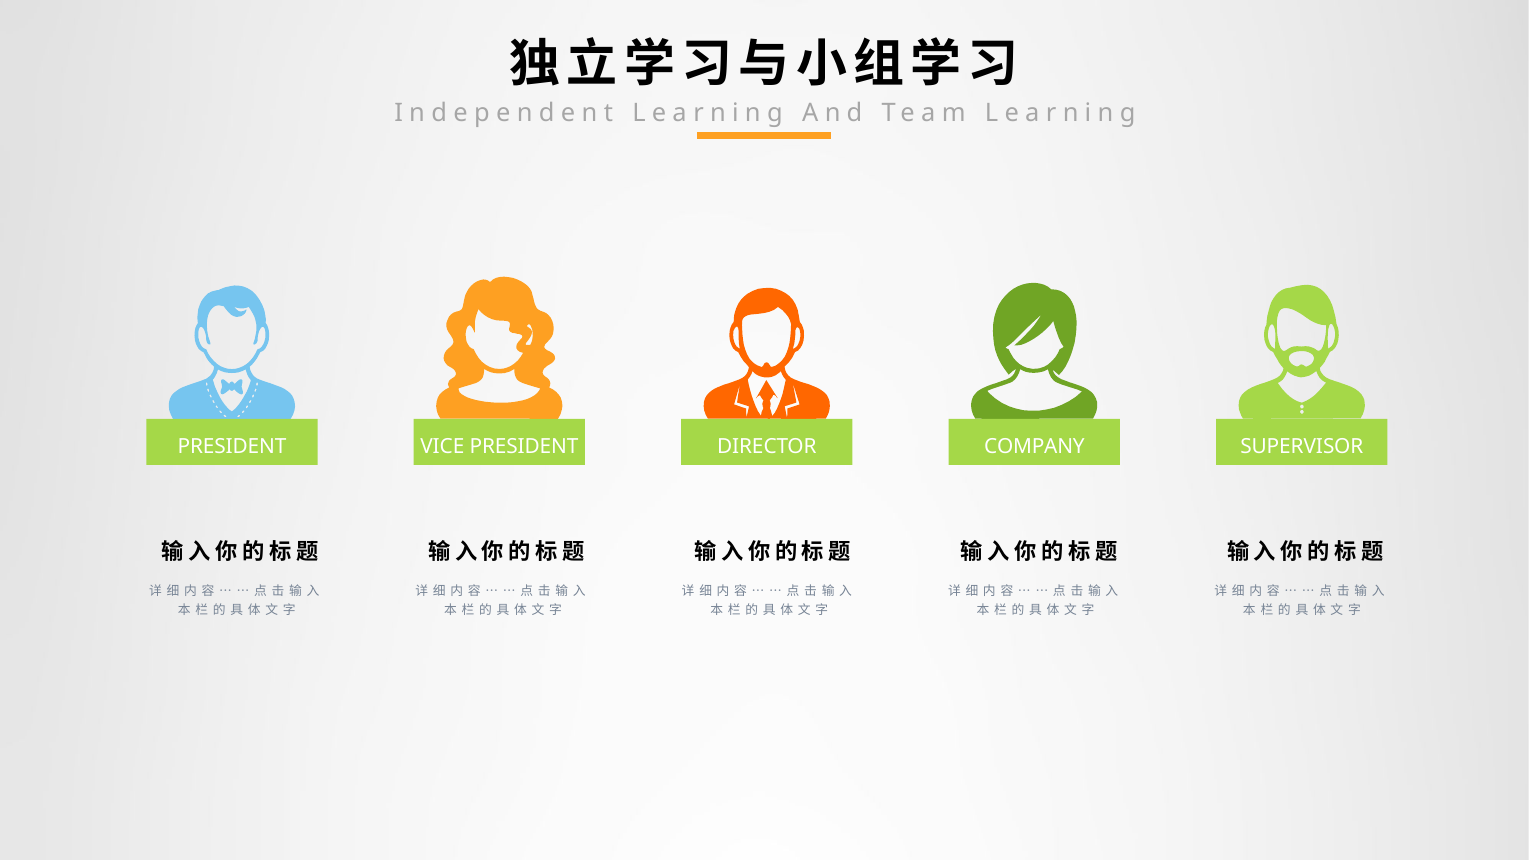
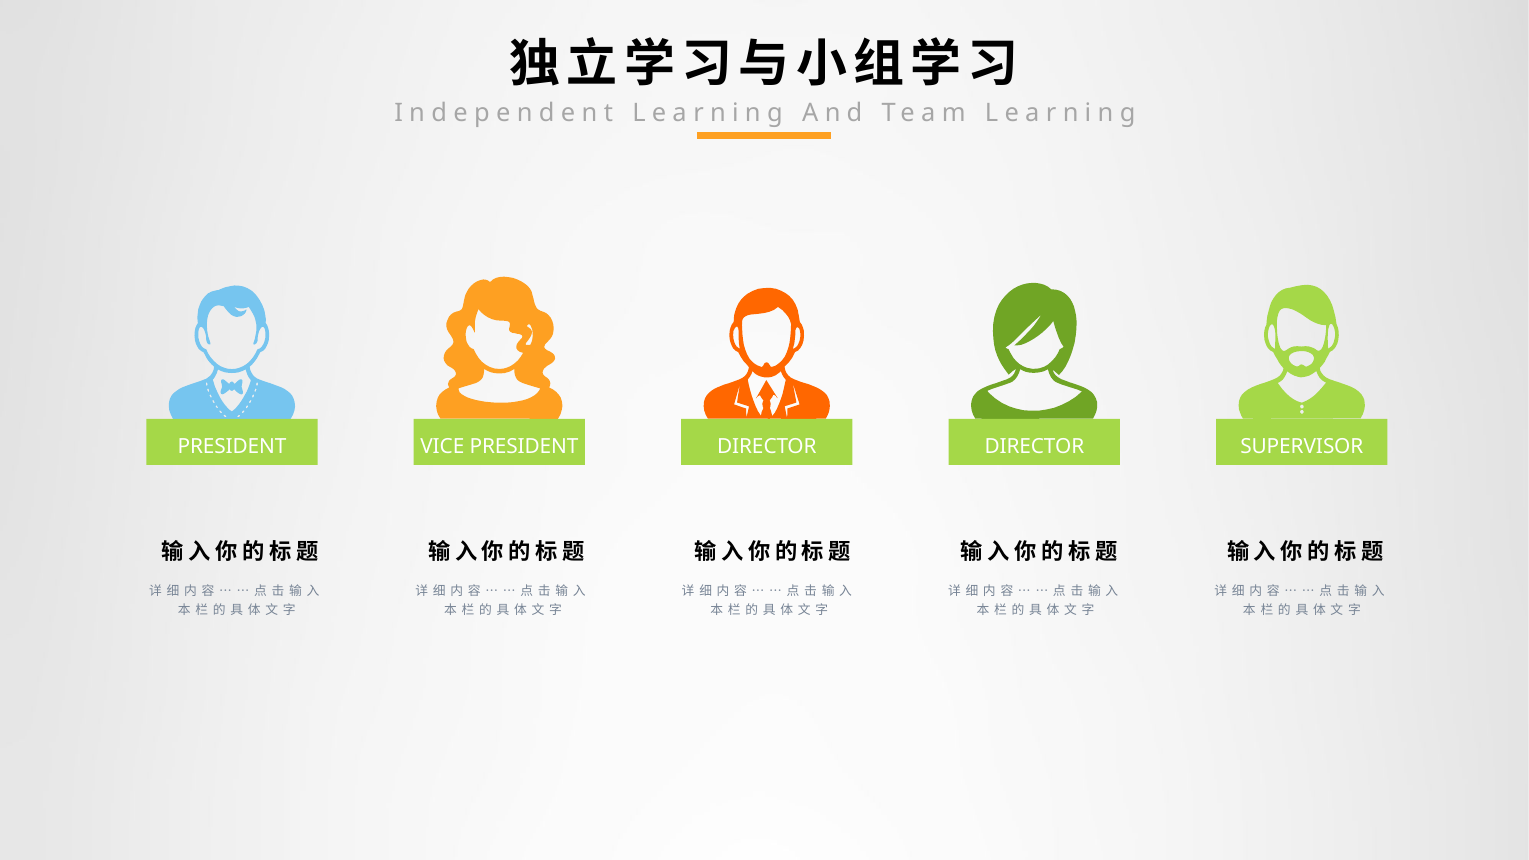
DIRECTOR COMPANY: COMPANY -> DIRECTOR
